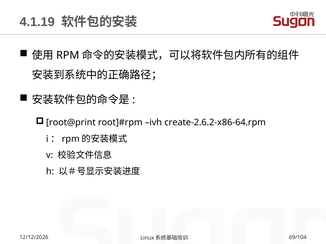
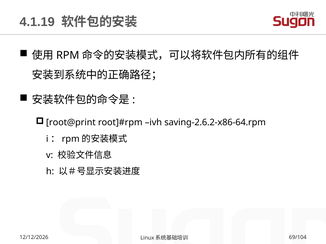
create-2.6.2-x86-64.rpm: create-2.6.2-x86-64.rpm -> saving-2.6.2-x86-64.rpm
